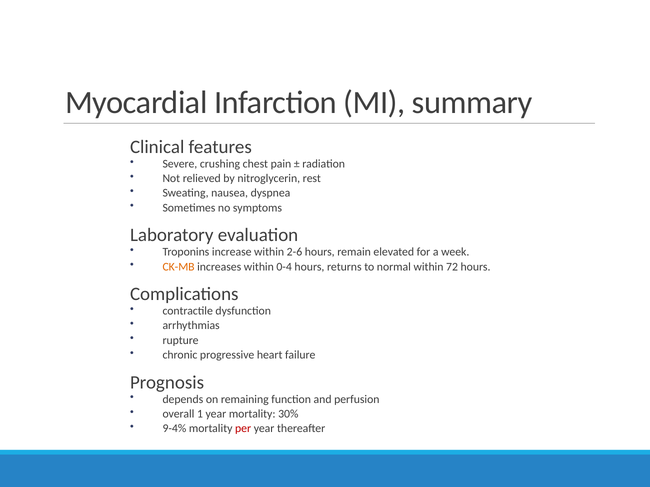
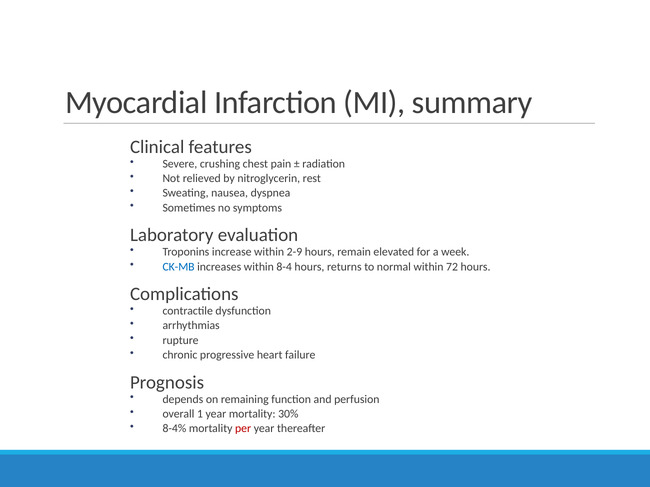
2-6: 2-6 -> 2-9
CK-MB colour: orange -> blue
0-4: 0-4 -> 8-4
9-4%: 9-4% -> 8-4%
